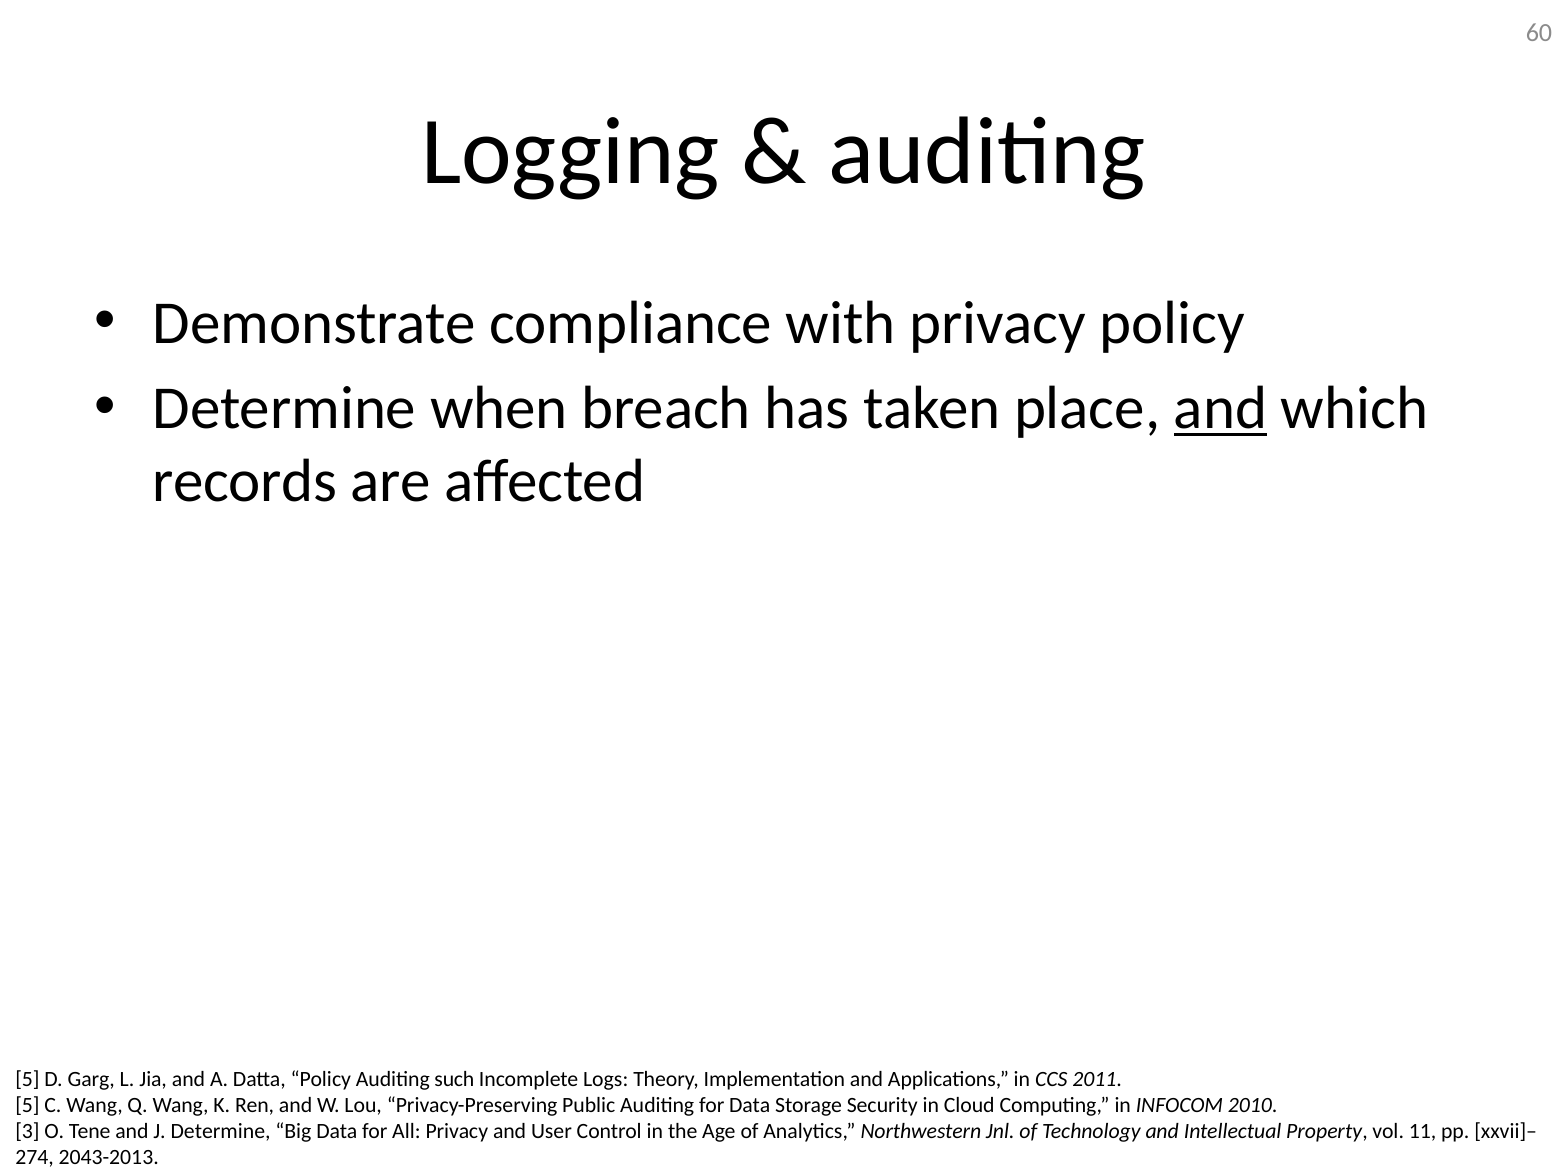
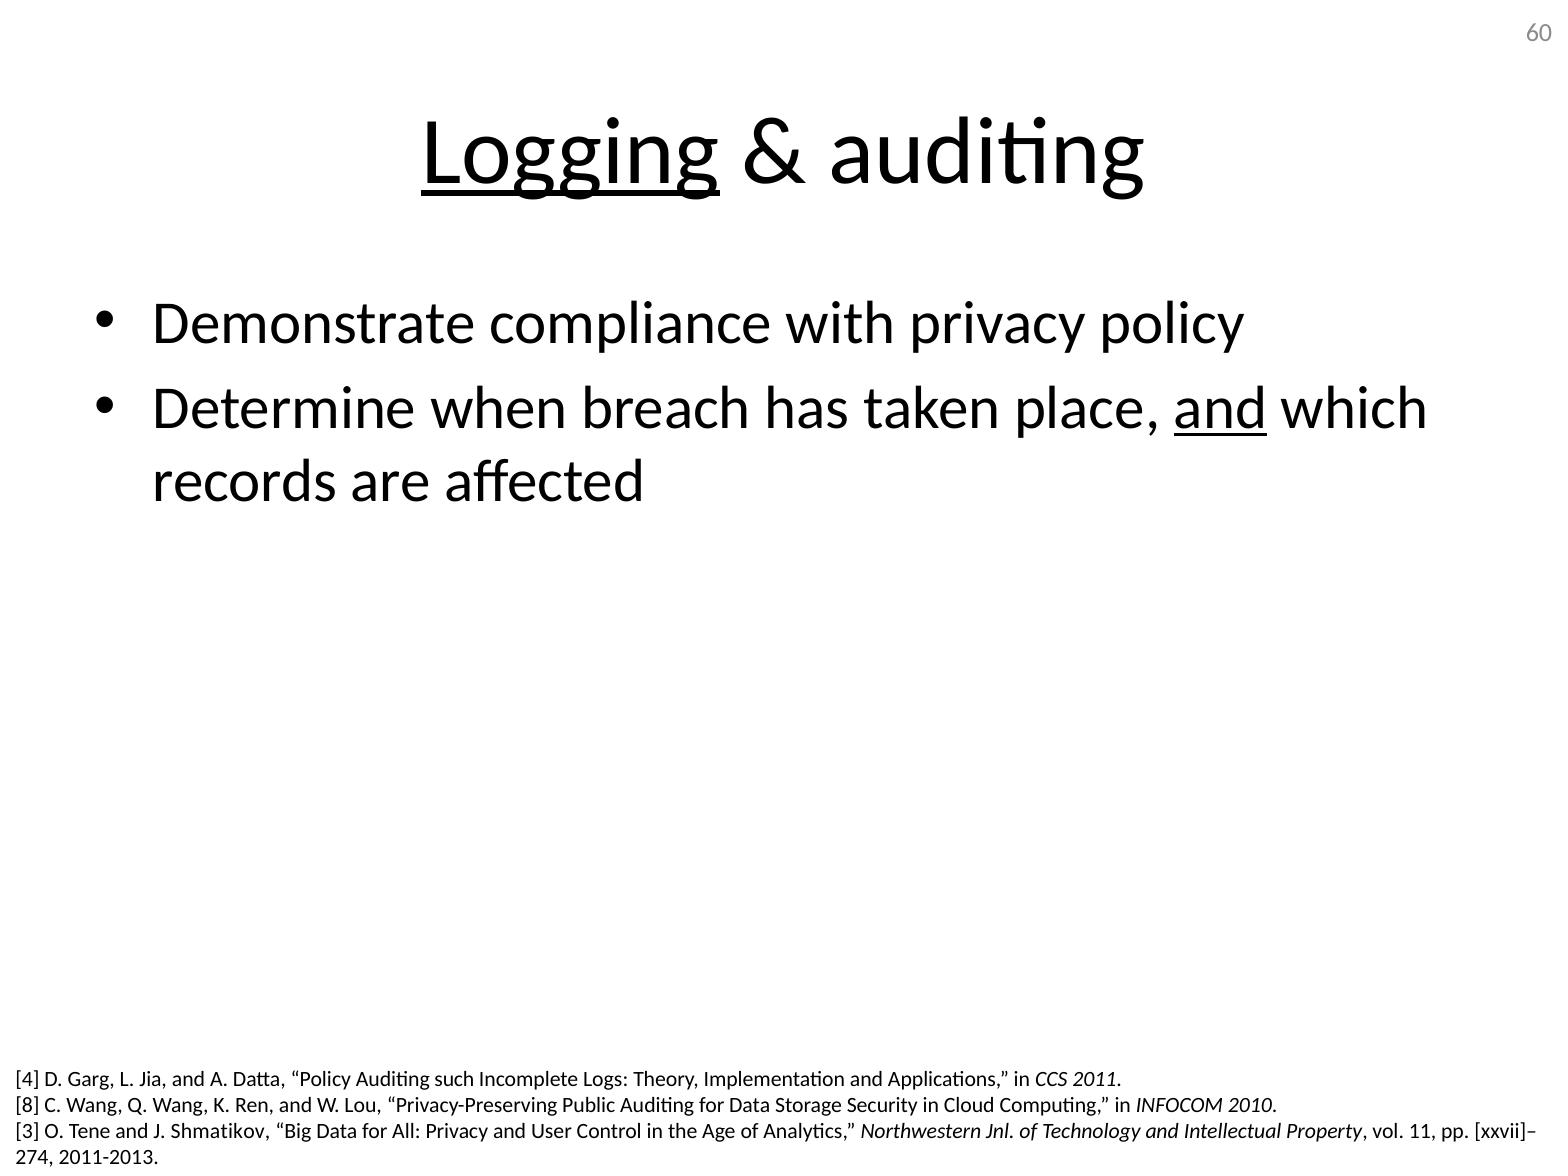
Logging underline: none -> present
5 at (28, 1079): 5 -> 4
5 at (28, 1105): 5 -> 8
J Determine: Determine -> Shmatikov
2043-2013: 2043-2013 -> 2011-2013
